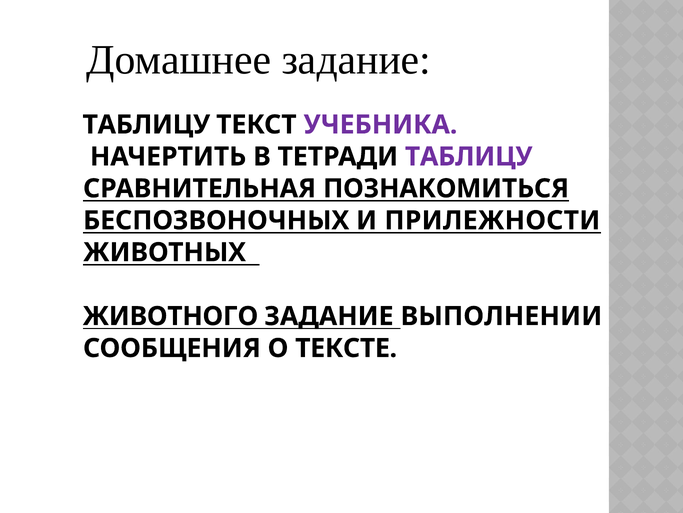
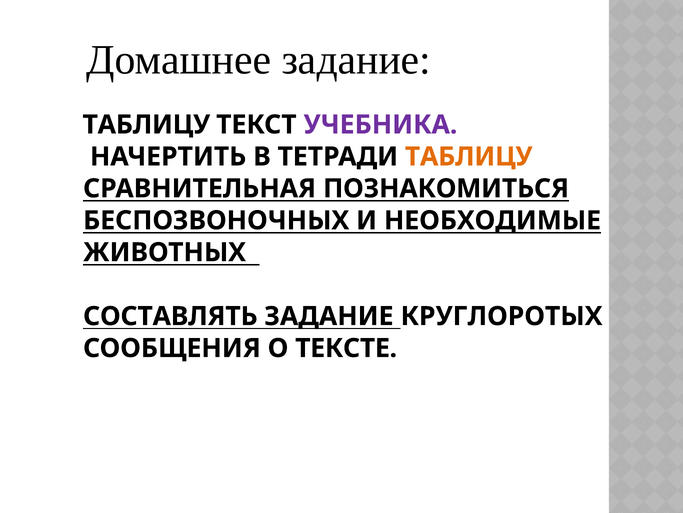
ТАБЛИЦУ at (469, 156) colour: purple -> orange
ПРИЛЕЖНОСТИ: ПРИЛЕЖНОСТИ -> НЕОБХОДИМЫЕ
ЖИВОТНОГО: ЖИВОТНОГО -> СОСТАВЛЯТЬ
ВЫПОЛНЕНИИ: ВЫПОЛНЕНИИ -> КРУГЛОРОТЫХ
